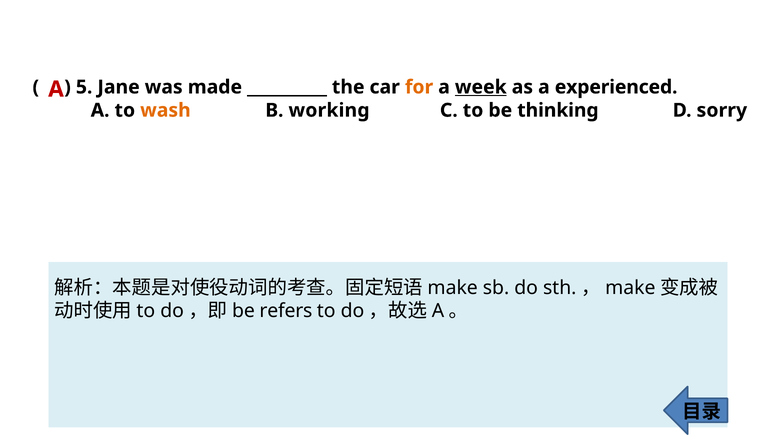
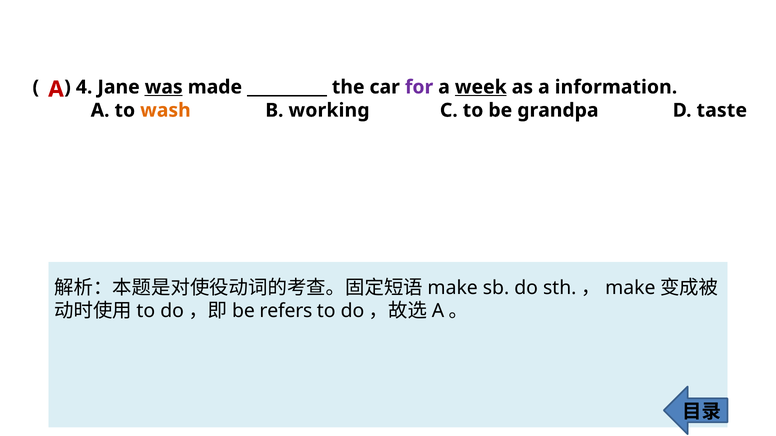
5: 5 -> 4
was underline: none -> present
for colour: orange -> purple
experienced: experienced -> information
thinking: thinking -> grandpa
sorry: sorry -> taste
